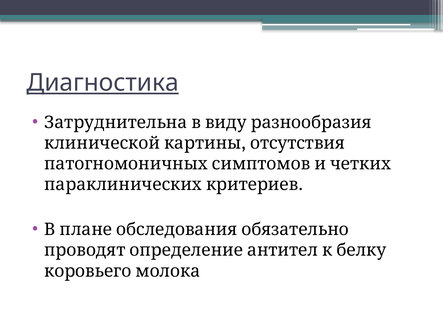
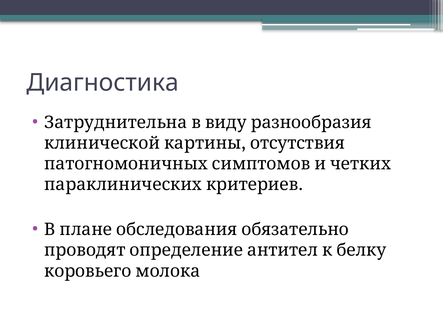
Диагностика underline: present -> none
